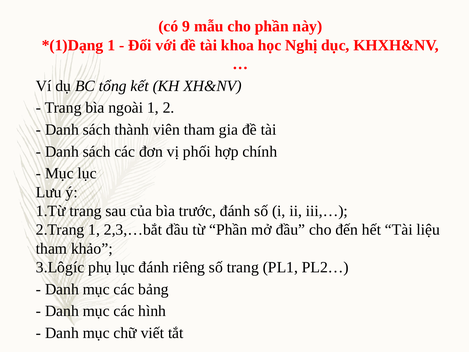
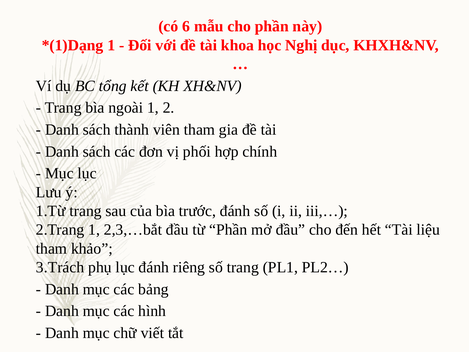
9: 9 -> 6
3.Lôgíc: 3.Lôgíc -> 3.Trách
